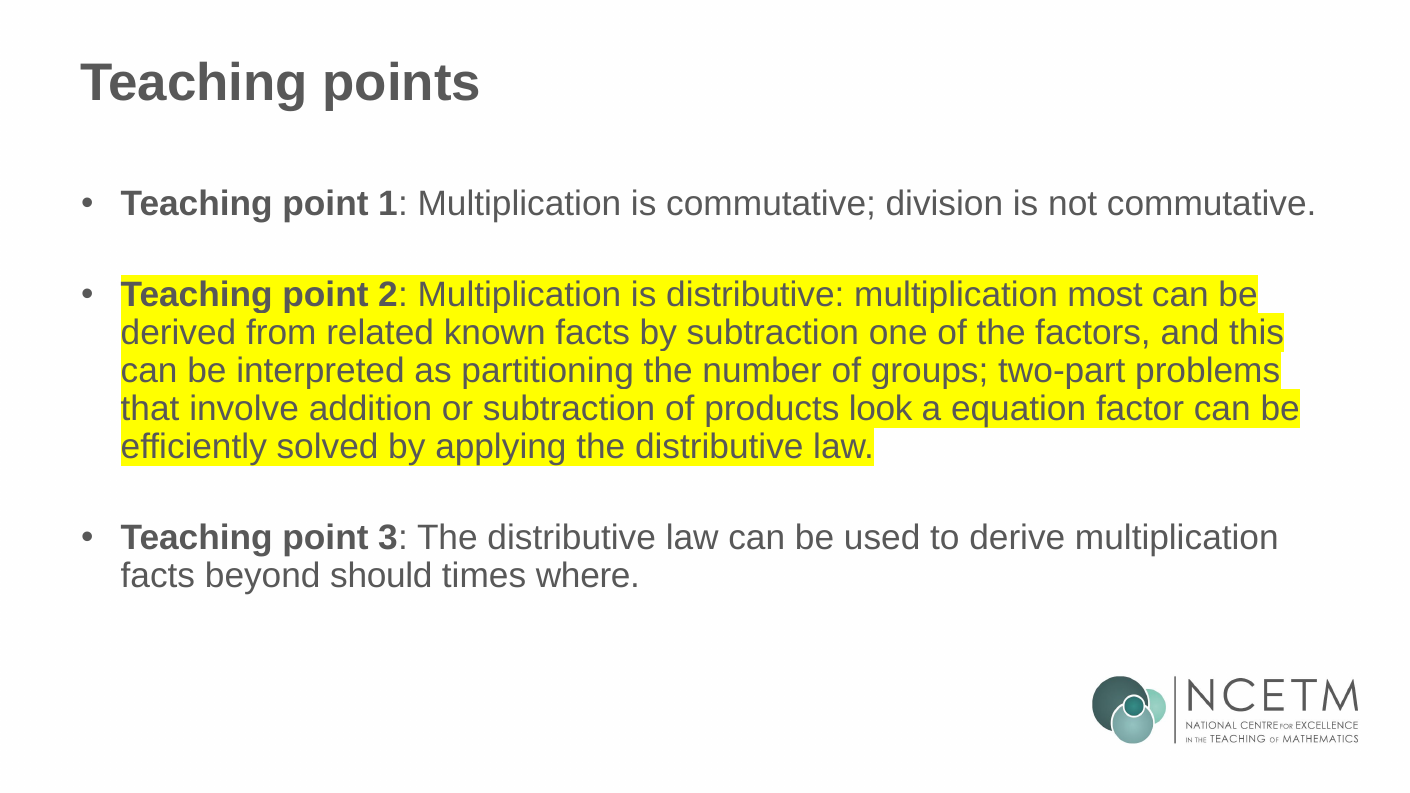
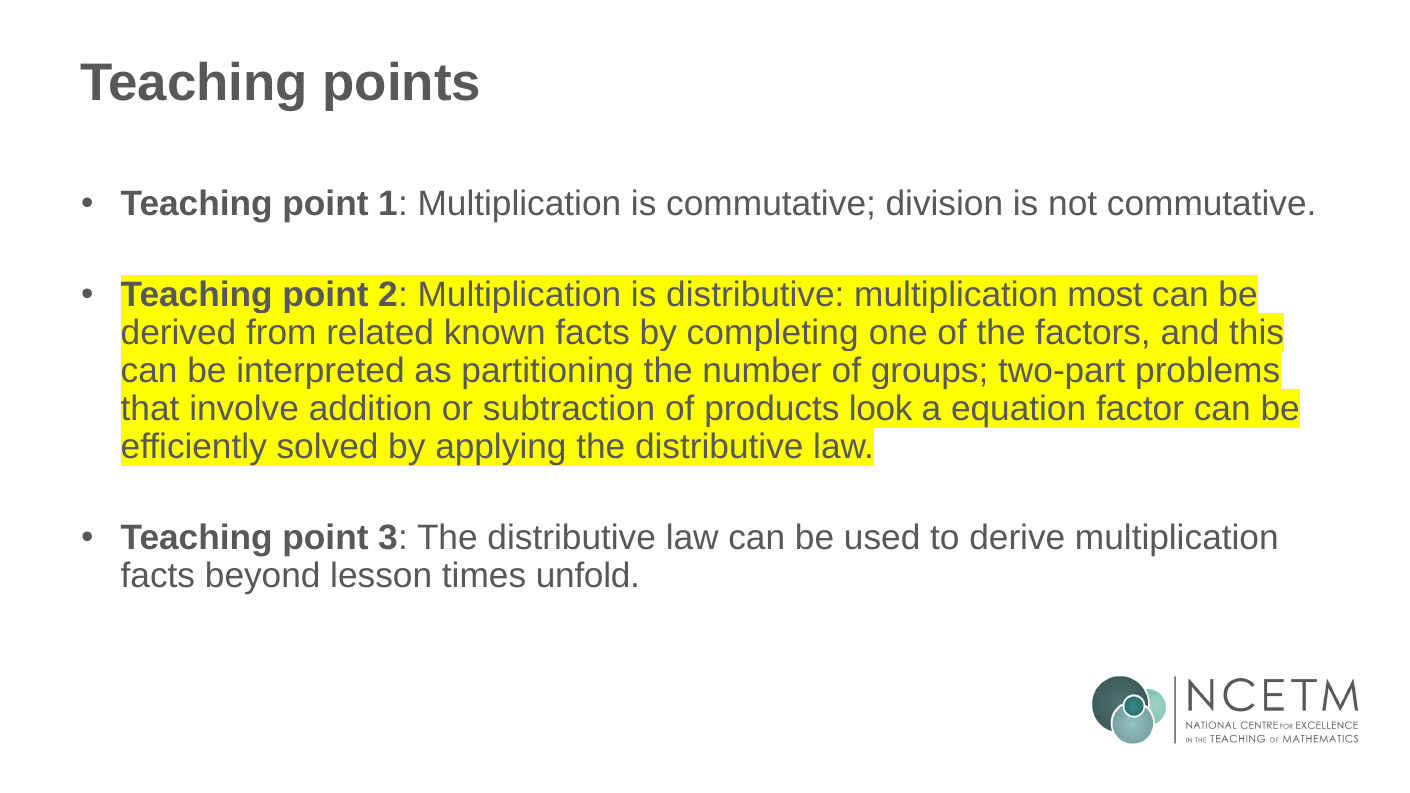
by subtraction: subtraction -> completing
should: should -> lesson
where: where -> unfold
